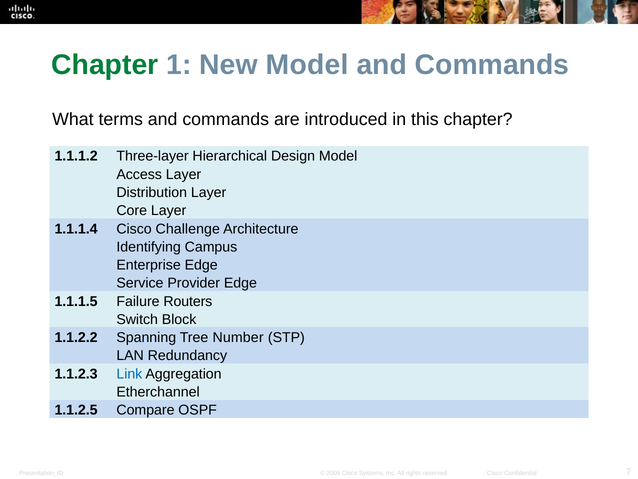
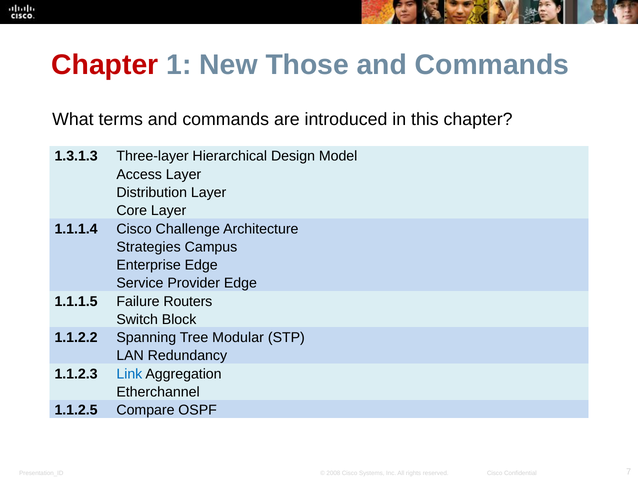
Chapter at (105, 65) colour: green -> red
New Model: Model -> Those
1.1.1.2: 1.1.1.2 -> 1.3.1.3
Identifying: Identifying -> Strategies
Number: Number -> Modular
